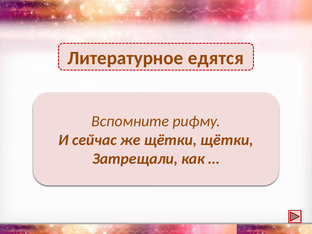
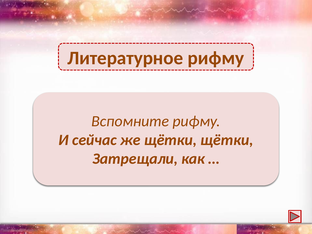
Литературное едятся: едятся -> рифму
